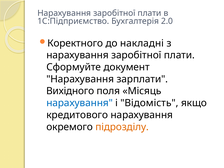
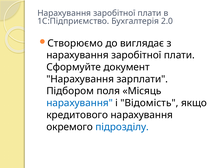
Коректного: Коректного -> Створюємо
накладні: накладні -> виглядає
Вихідного: Вихідного -> Підбором
підрозділу colour: orange -> blue
